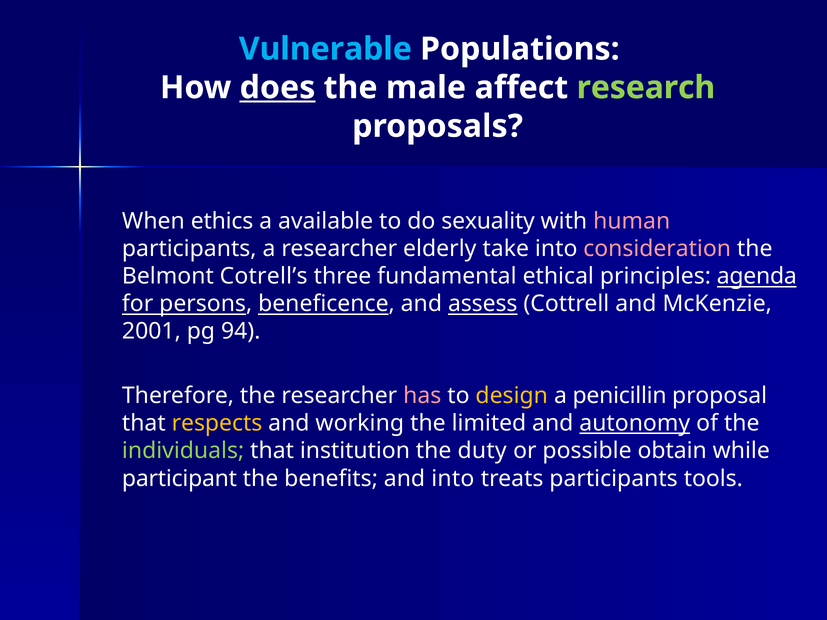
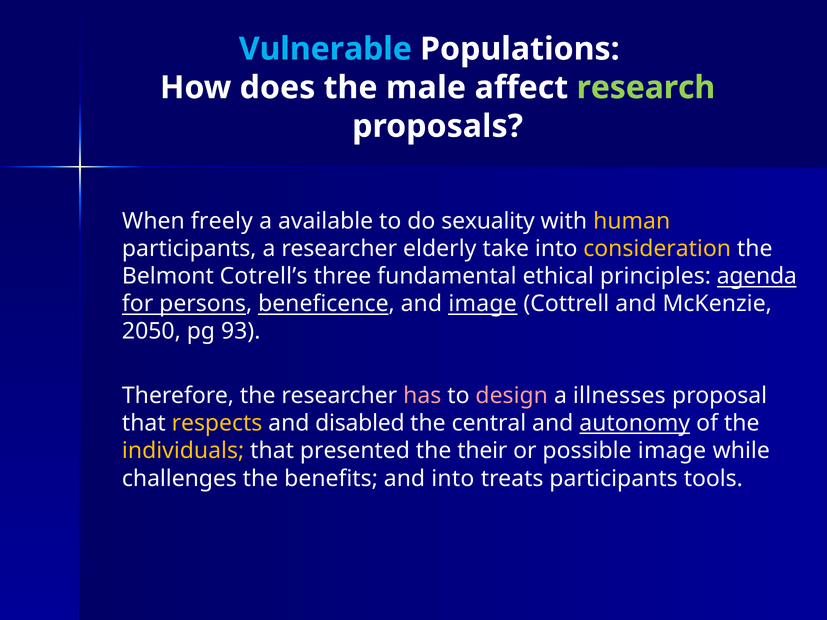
does underline: present -> none
ethics: ethics -> freely
human colour: pink -> yellow
consideration colour: pink -> yellow
and assess: assess -> image
2001: 2001 -> 2050
94: 94 -> 93
design colour: yellow -> pink
penicillin: penicillin -> illnesses
working: working -> disabled
limited: limited -> central
individuals colour: light green -> yellow
institution: institution -> presented
duty: duty -> their
possible obtain: obtain -> image
participant: participant -> challenges
